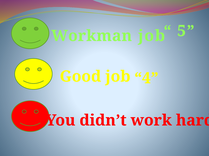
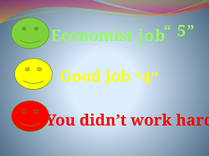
Workman: Workman -> Economist
